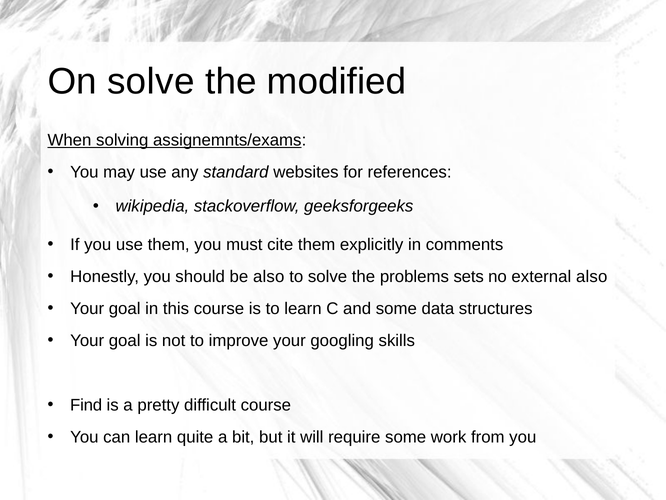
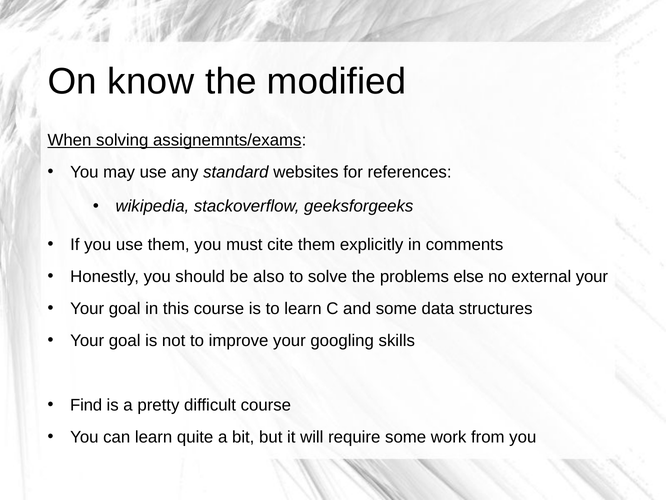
On solve: solve -> know
sets: sets -> else
external also: also -> your
